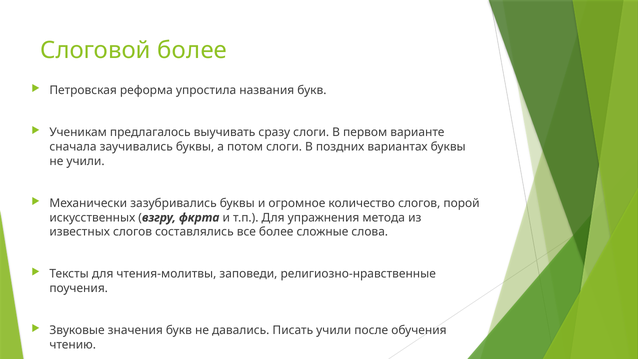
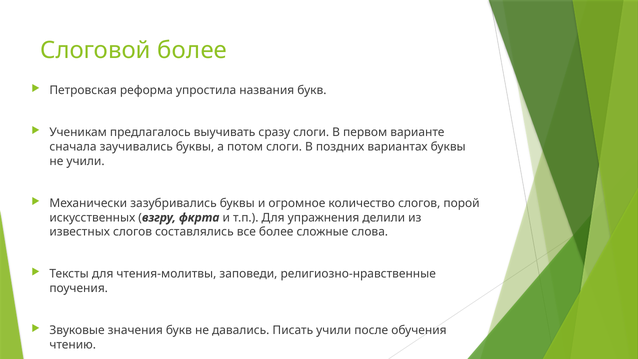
метода: метода -> делили
